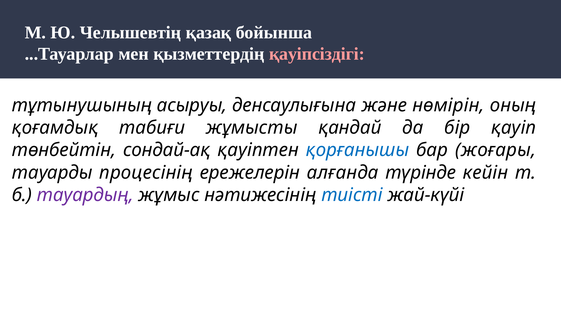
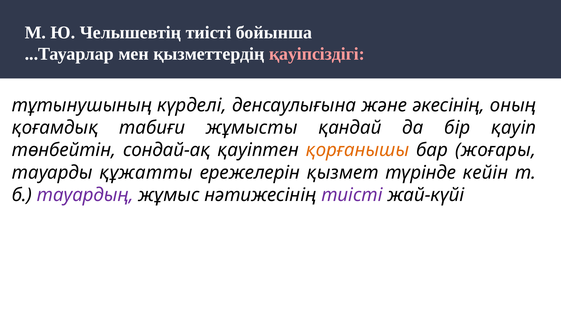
Челышевтің қазақ: қазақ -> тиісті
асыруы: асыруы -> күрделі
нөмірін: нөмірін -> әкесінің
қорғанышы colour: blue -> orange
процесінің: процесінің -> құжатты
алғанда: алғанда -> қызмет
тиісті at (352, 195) colour: blue -> purple
